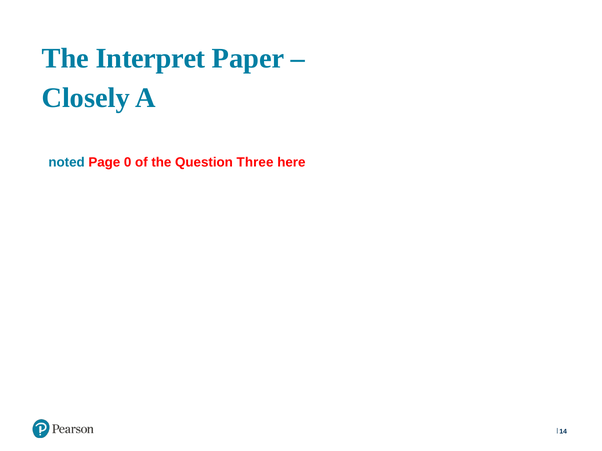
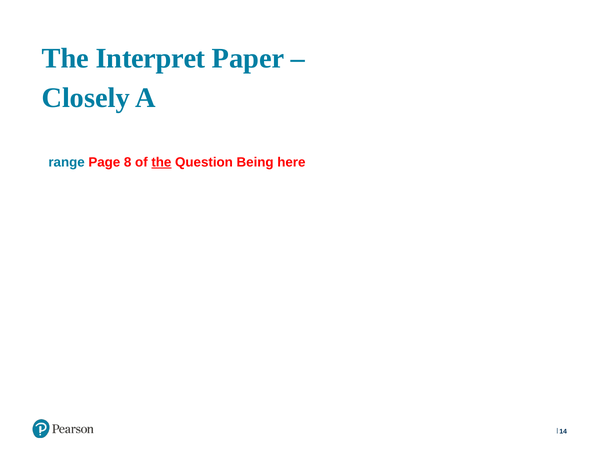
noted: noted -> range
0: 0 -> 8
the at (161, 163) underline: none -> present
Three: Three -> Being
